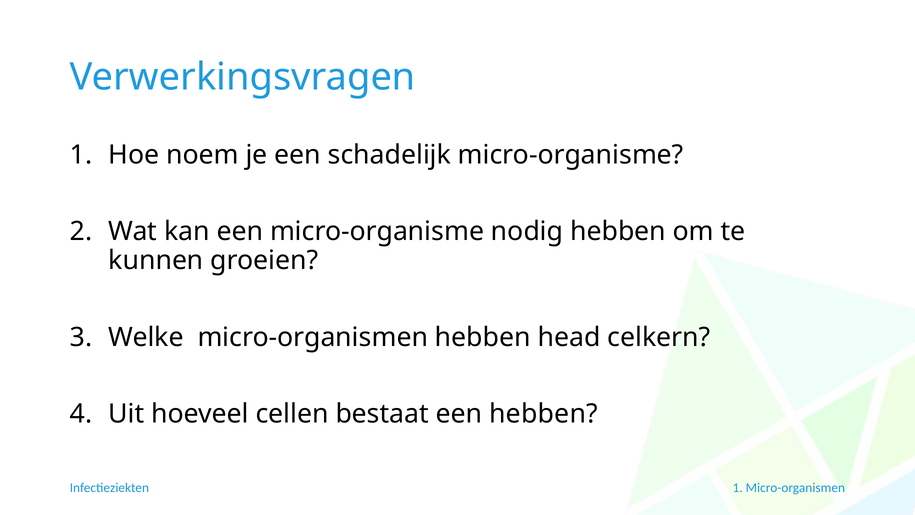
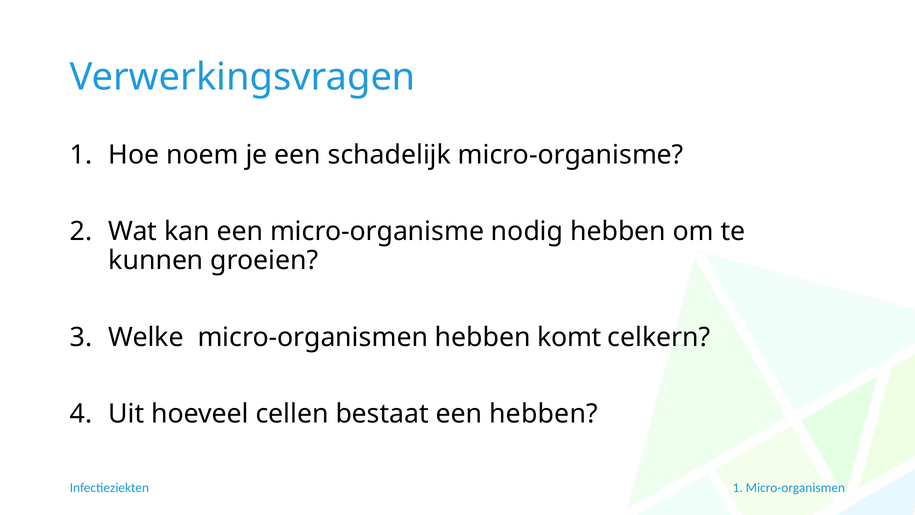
head: head -> komt
